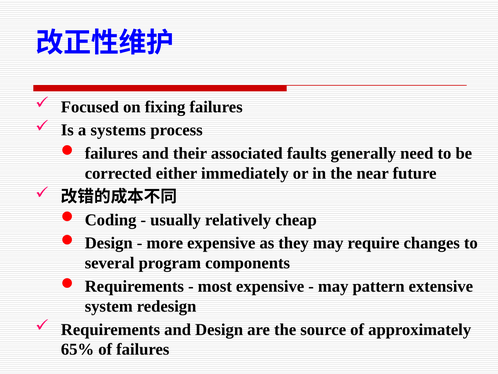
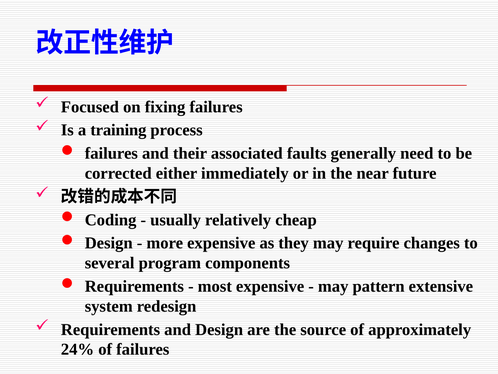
systems: systems -> training
65%: 65% -> 24%
